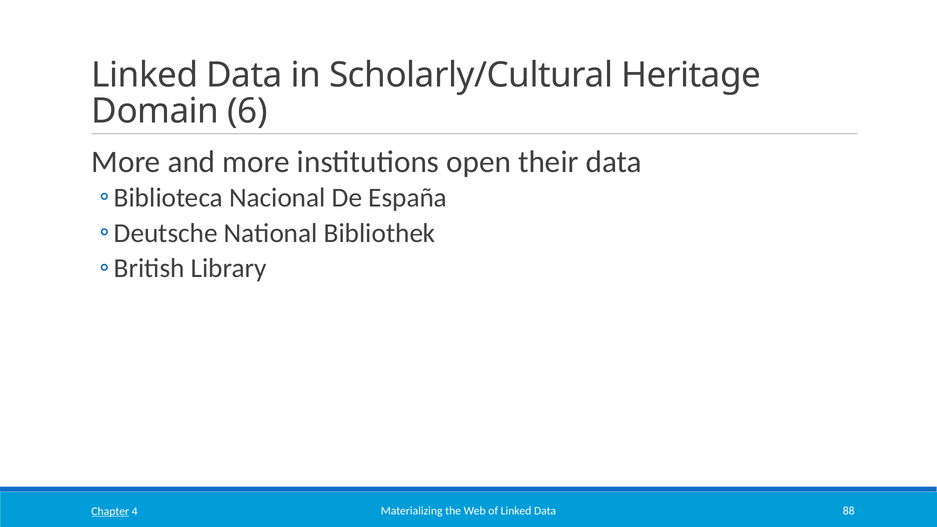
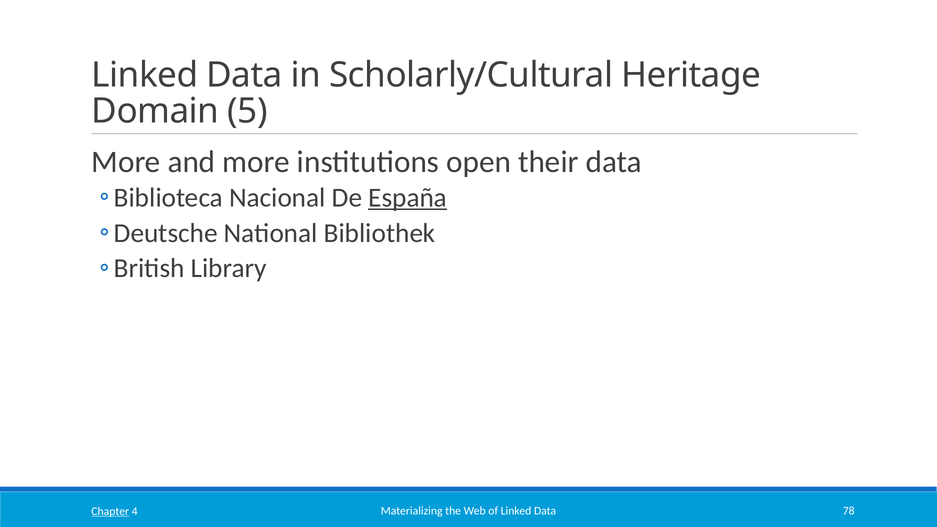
6: 6 -> 5
España underline: none -> present
88: 88 -> 78
